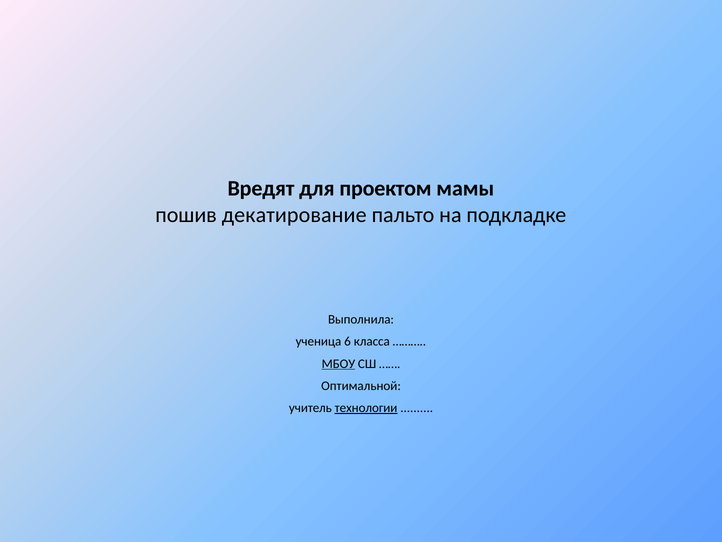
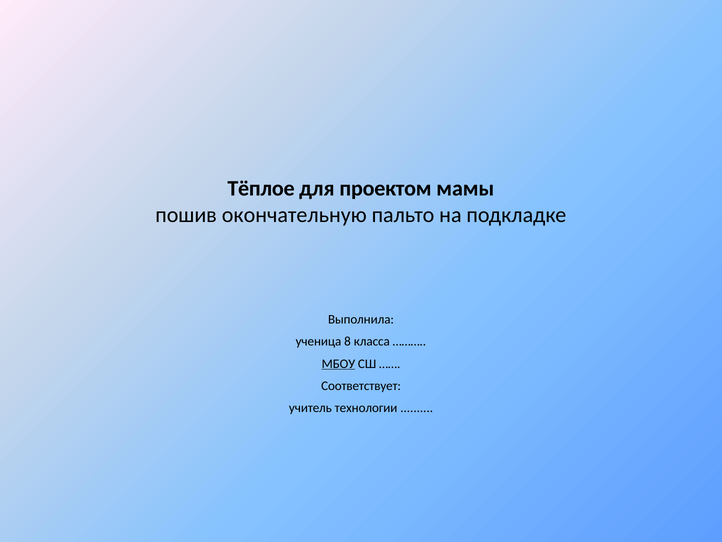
Вредят: Вредят -> Тёплое
декатирование: декатирование -> окончательную
6: 6 -> 8
Оптимальной: Оптимальной -> Соответствует
технологии underline: present -> none
